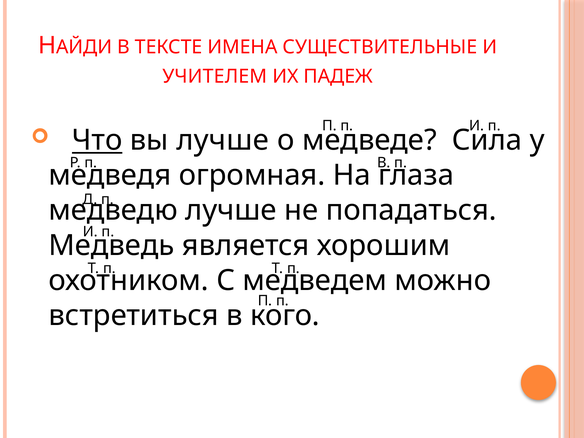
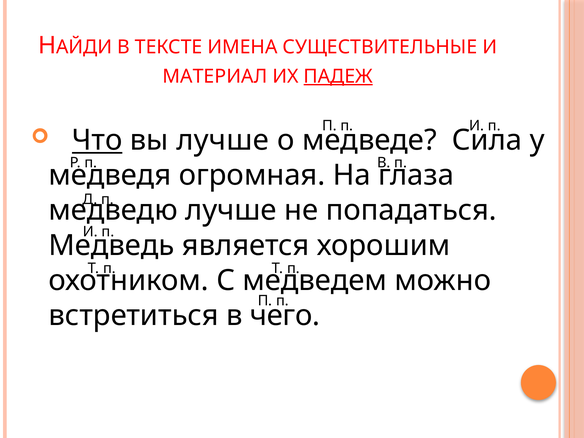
УЧИТЕЛЕМ: УЧИТЕЛЕМ -> МАТЕРИАЛ
ПАДЕЖ underline: none -> present
кого: кого -> чего
